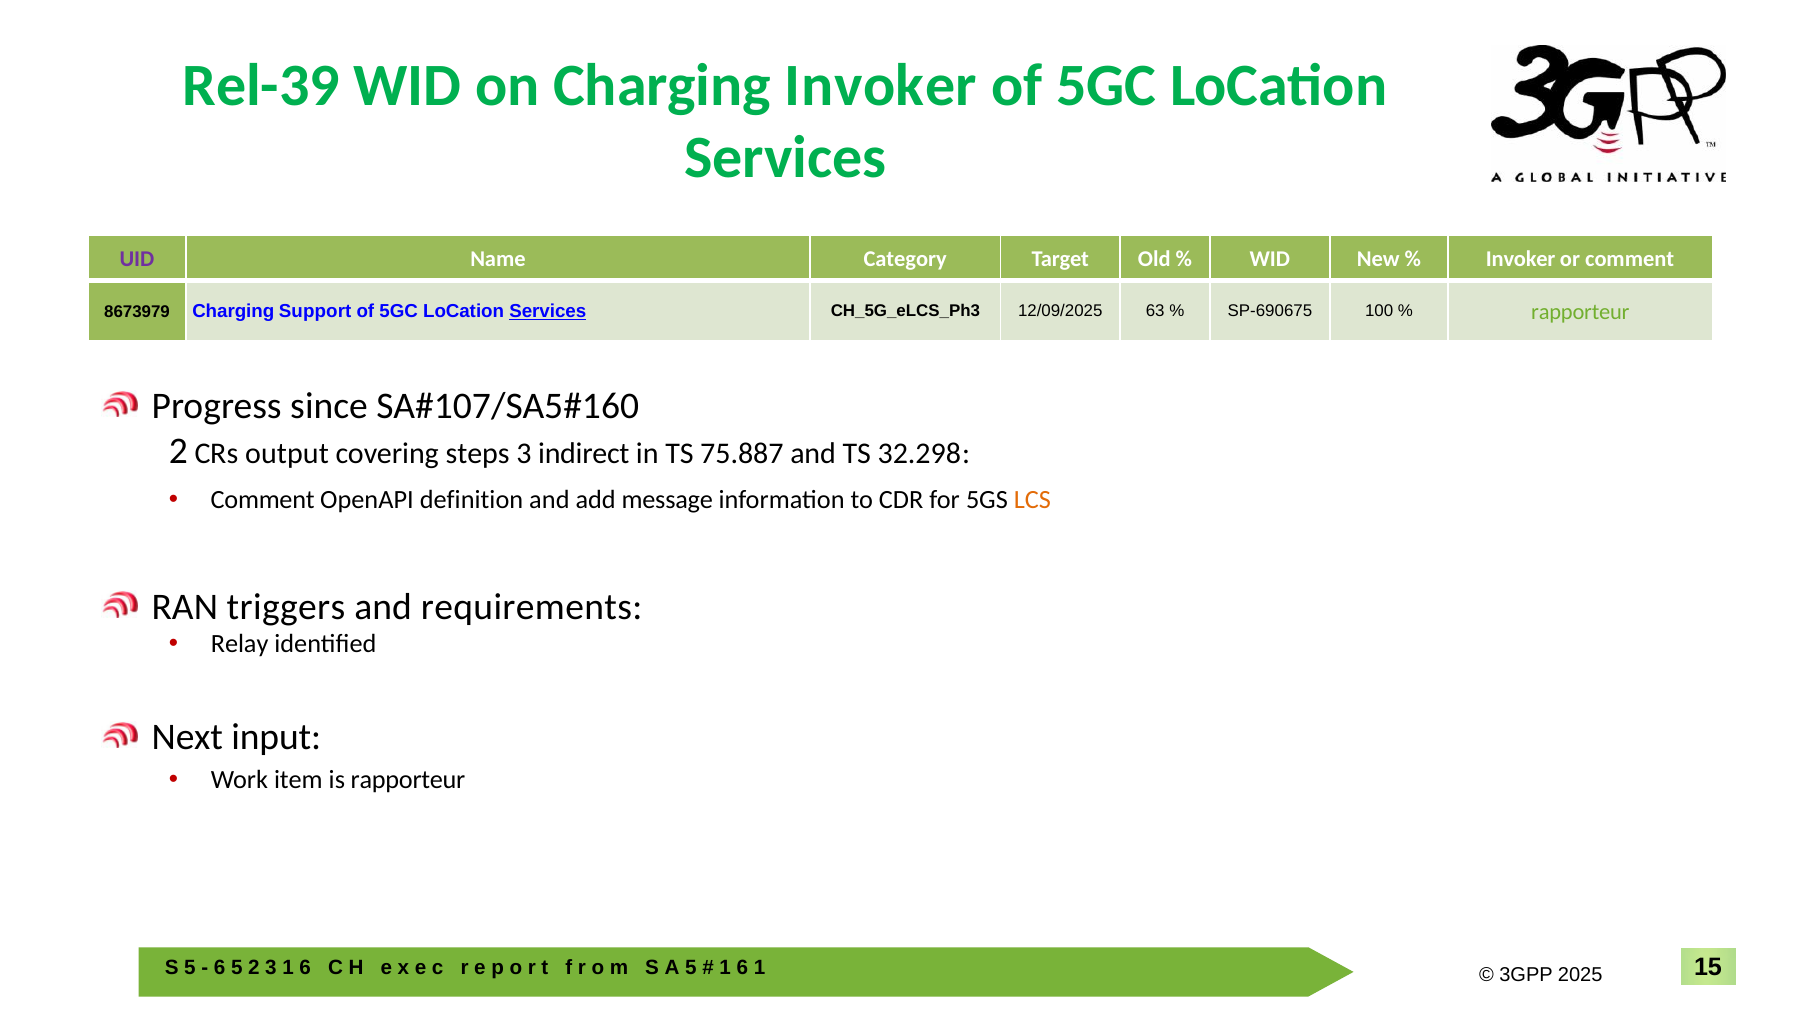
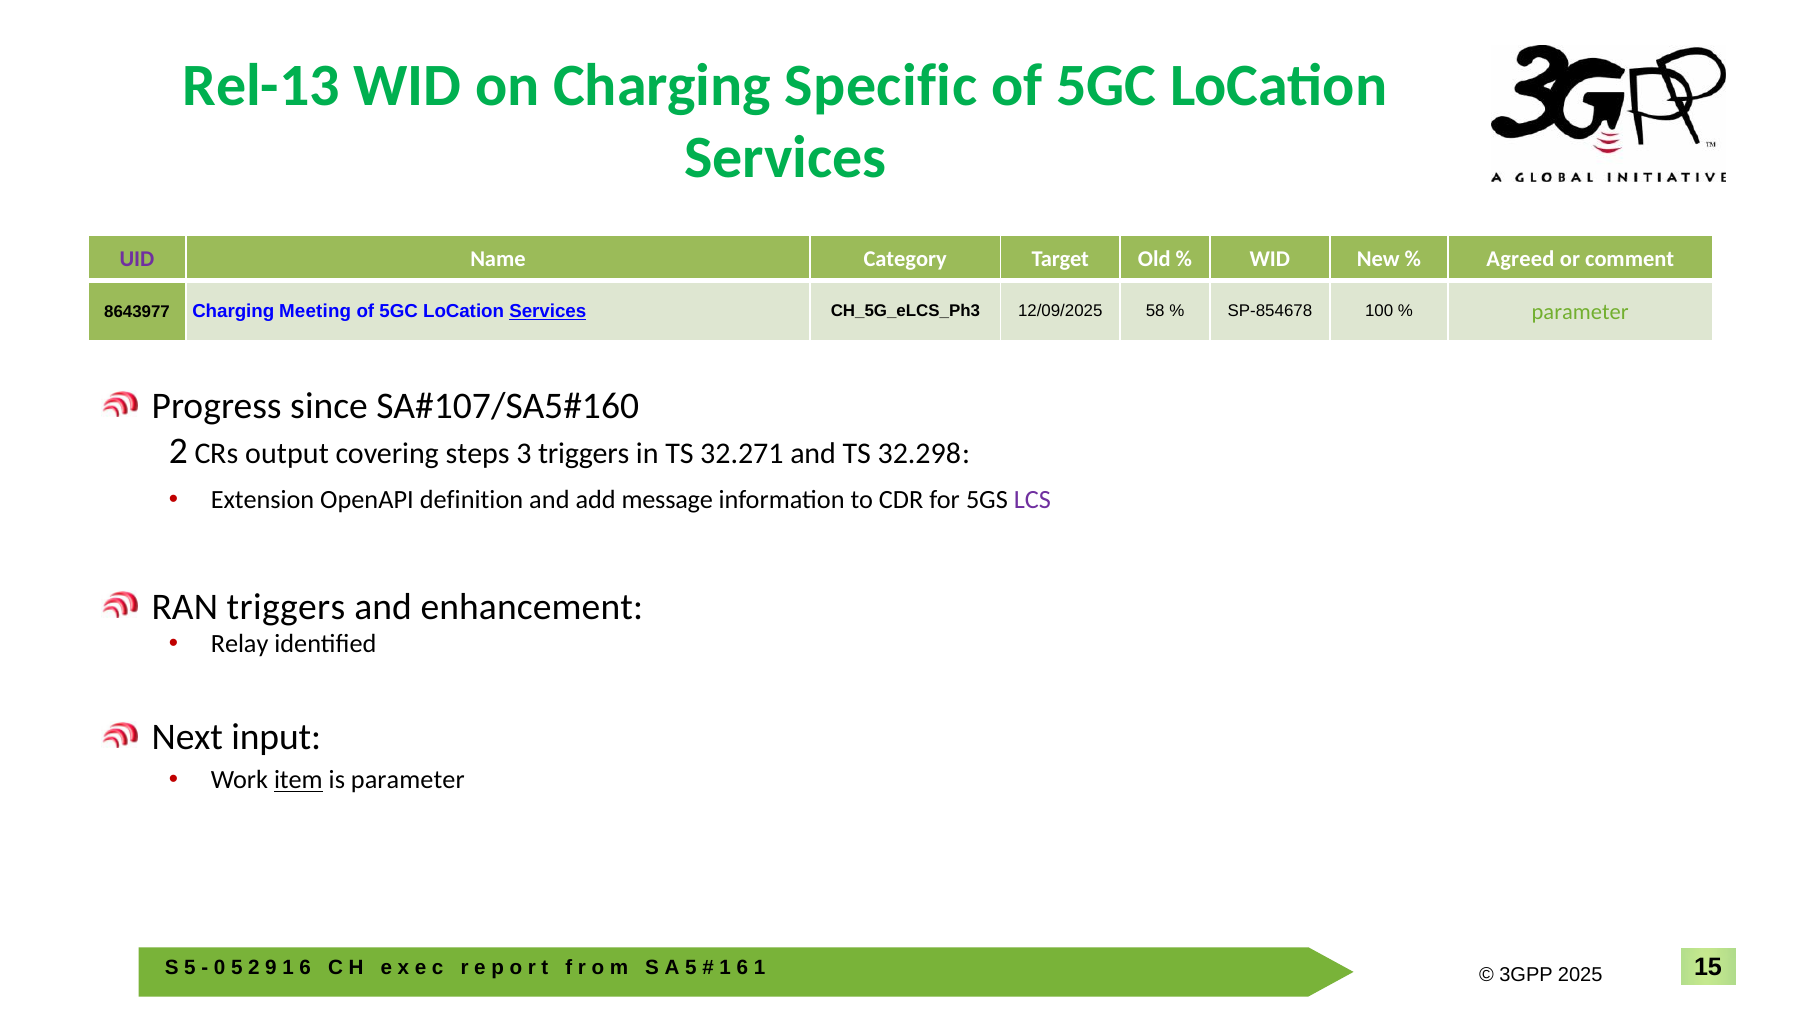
Rel-39: Rel-39 -> Rel-13
Charging Invoker: Invoker -> Specific
Invoker at (1521, 259): Invoker -> Agreed
8673979: 8673979 -> 8643977
Support: Support -> Meeting
63: 63 -> 58
SP-690675: SP-690675 -> SP-854678
rapporteur at (1580, 312): rapporteur -> parameter
3 indirect: indirect -> triggers
75.887: 75.887 -> 32.271
Comment at (263, 500): Comment -> Extension
LCS colour: orange -> purple
requirements: requirements -> enhancement
item underline: none -> present
is rapporteur: rapporteur -> parameter
6 at (220, 968): 6 -> 0
2 3: 3 -> 9
